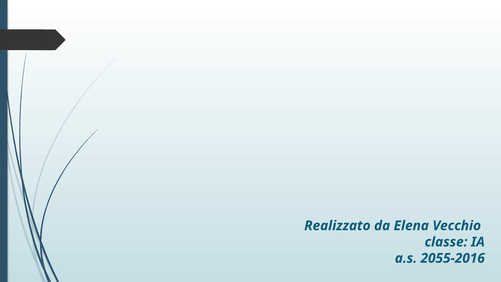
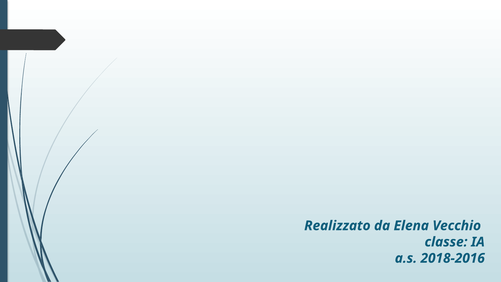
2055-2016: 2055-2016 -> 2018-2016
